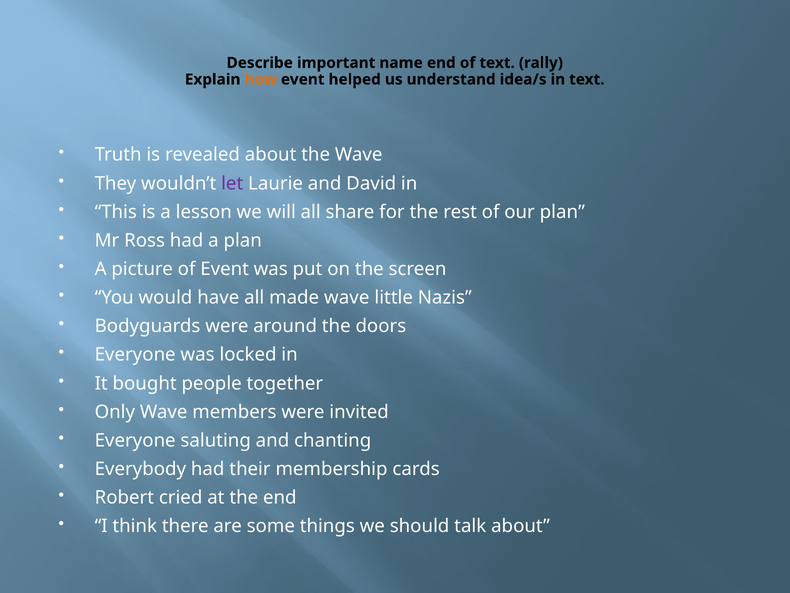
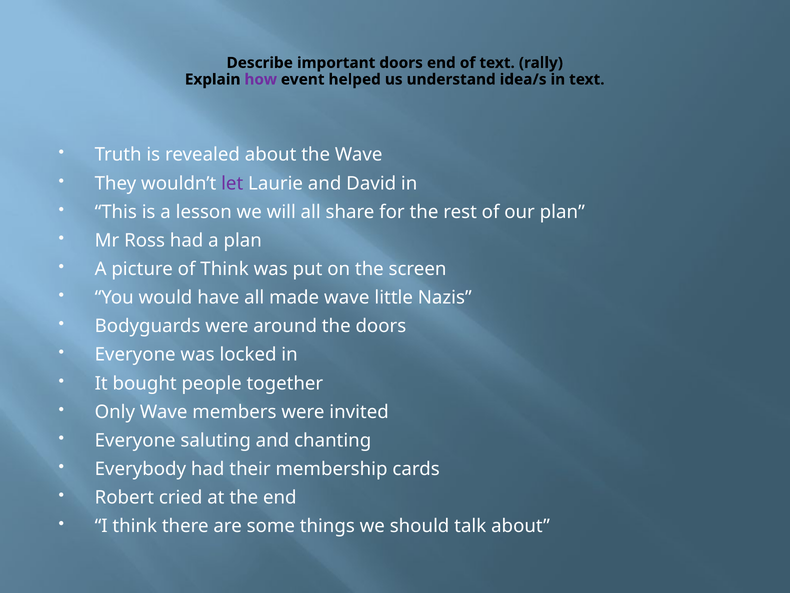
important name: name -> doors
how colour: orange -> purple
of Event: Event -> Think
